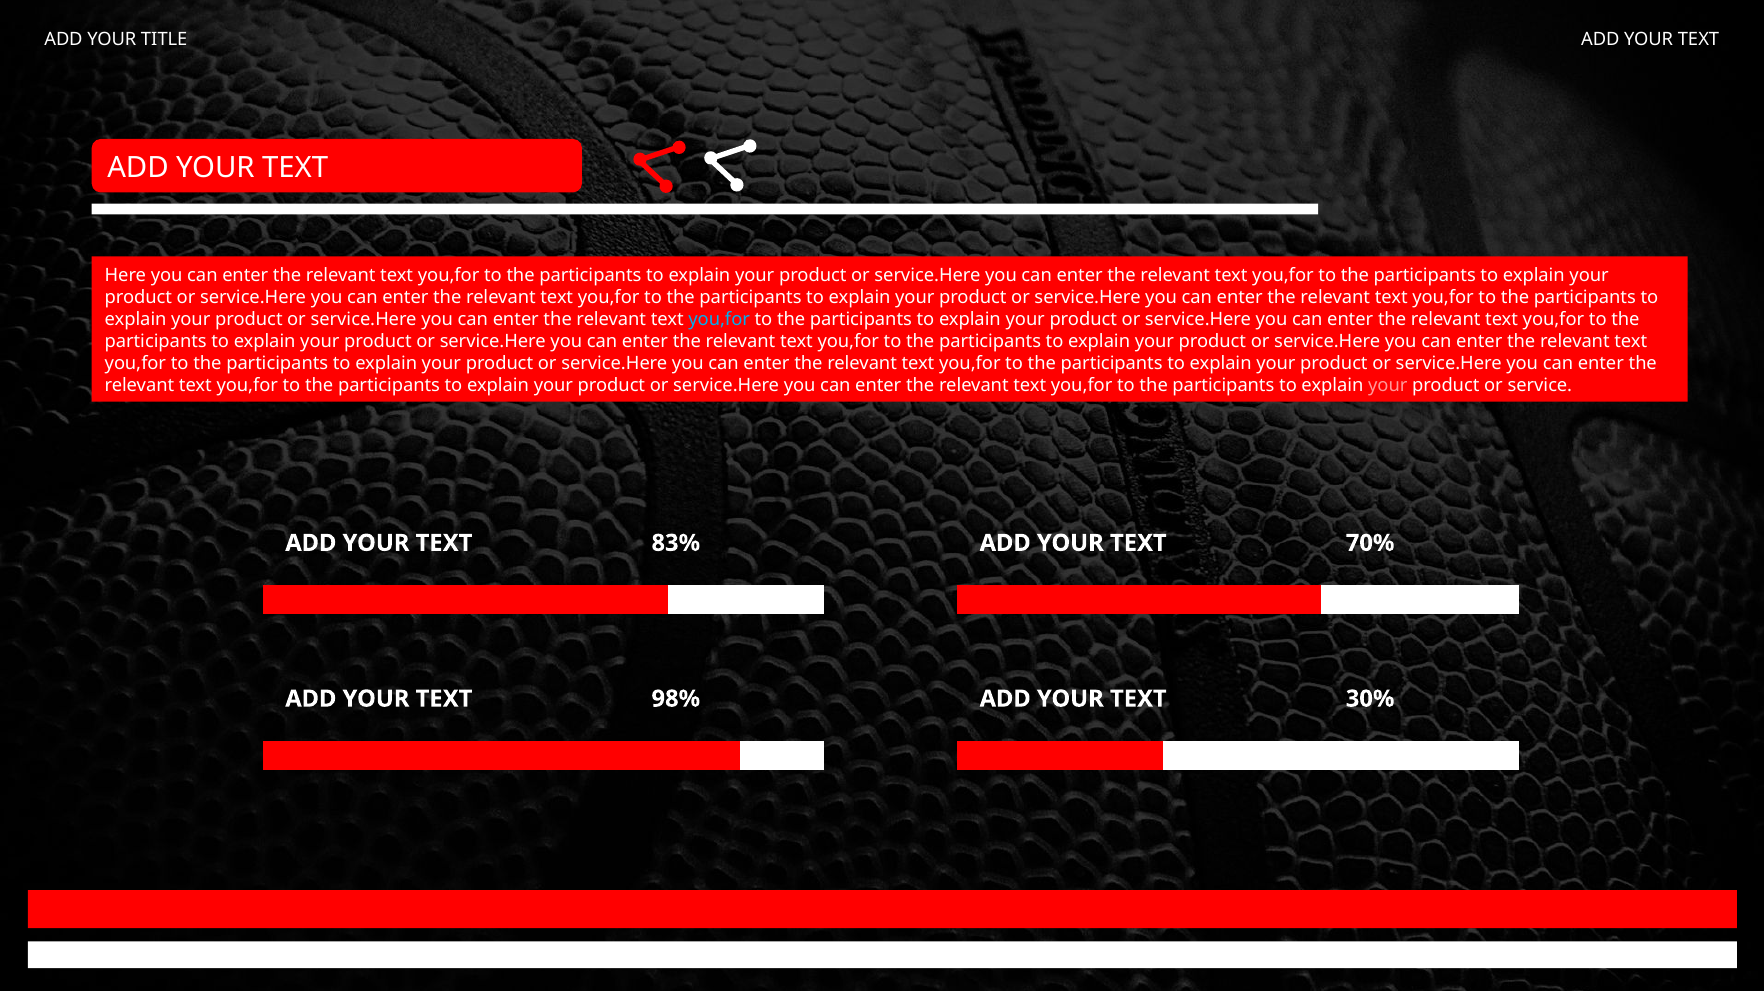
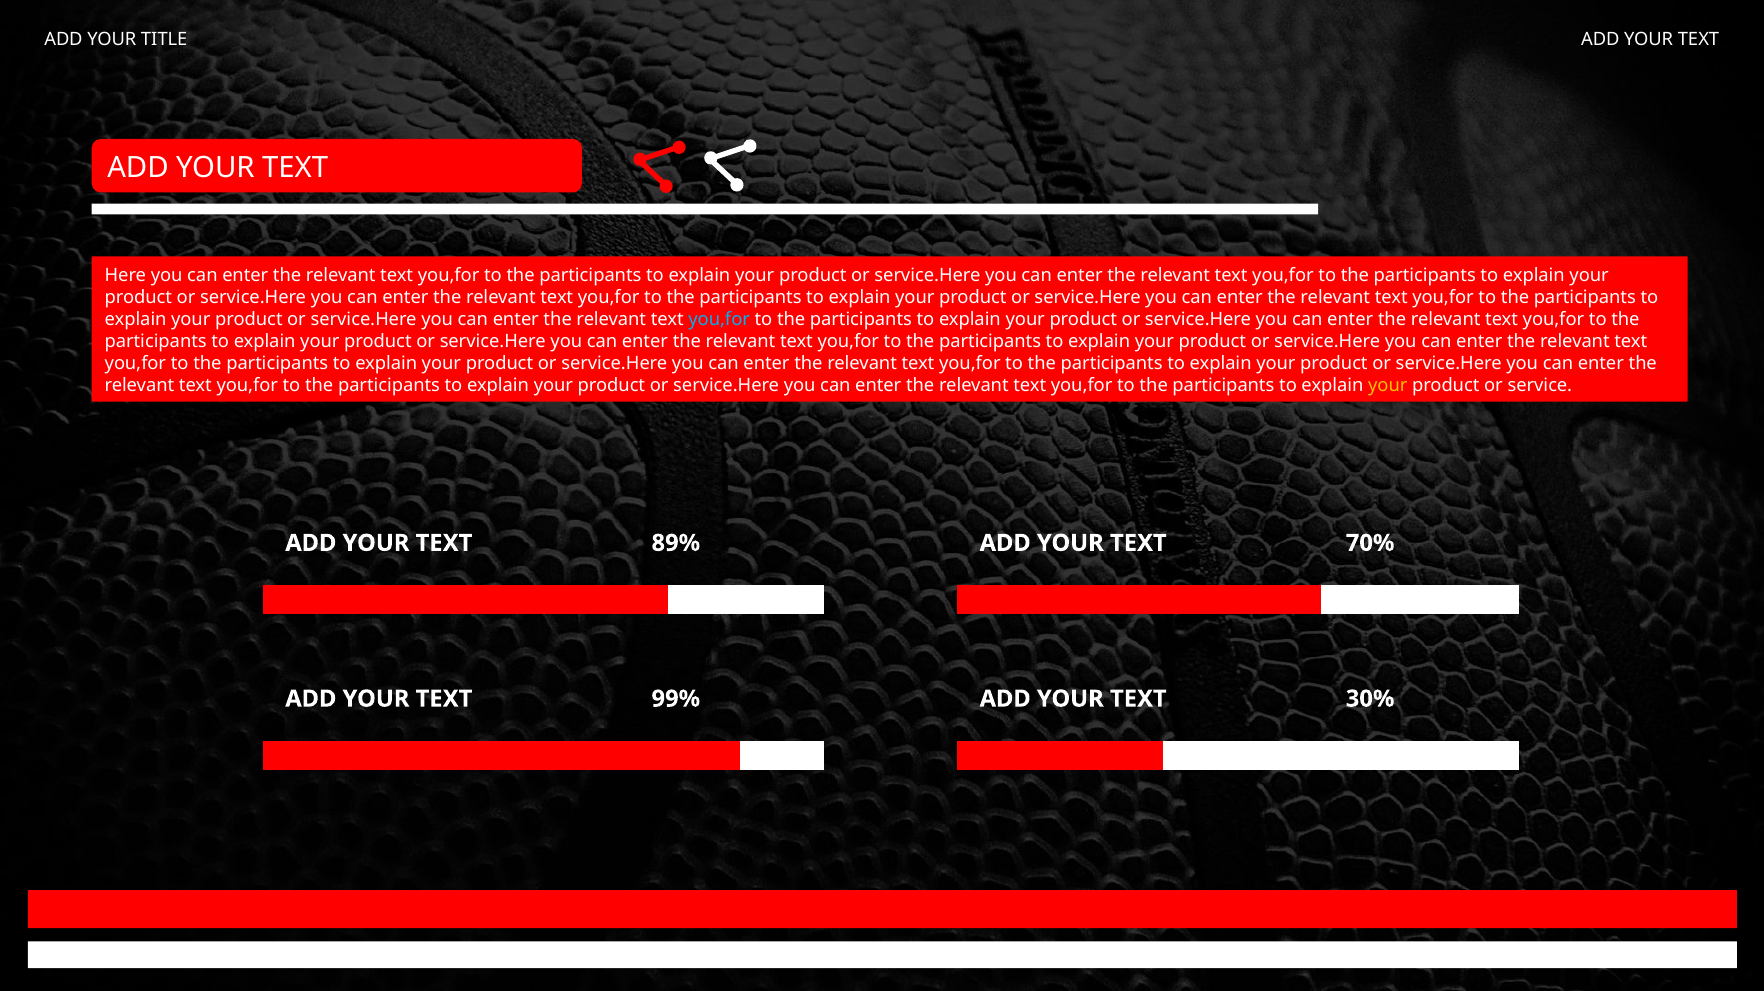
your at (1388, 385) colour: pink -> yellow
83%: 83% -> 89%
98%: 98% -> 99%
